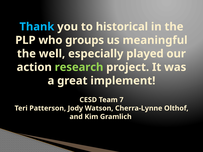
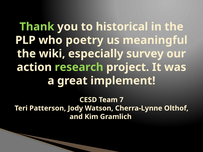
Thank colour: light blue -> light green
groups: groups -> poetry
well: well -> wiki
played: played -> survey
